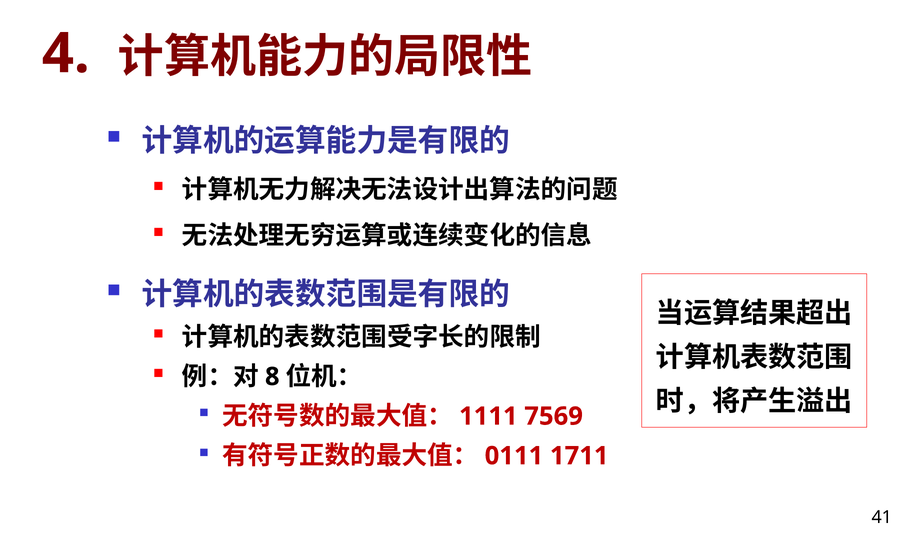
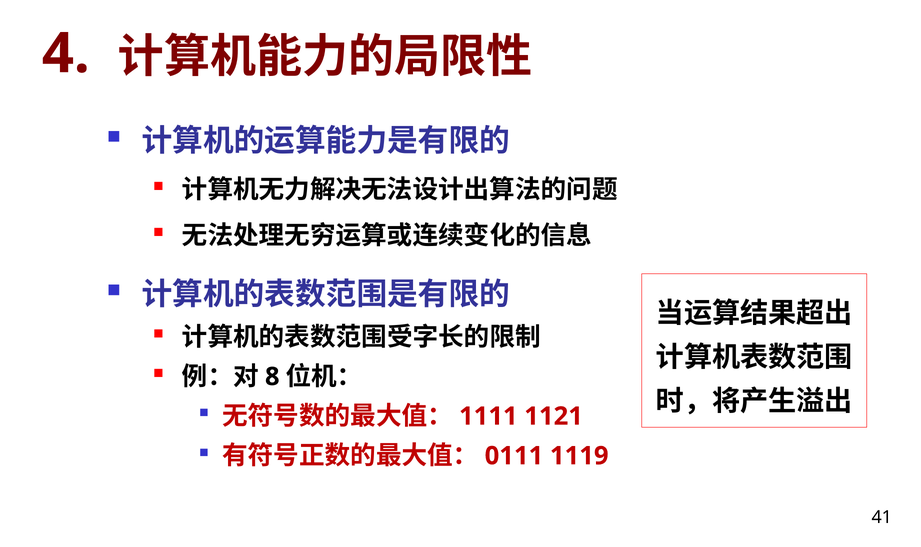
7569: 7569 -> 1121
1711: 1711 -> 1119
